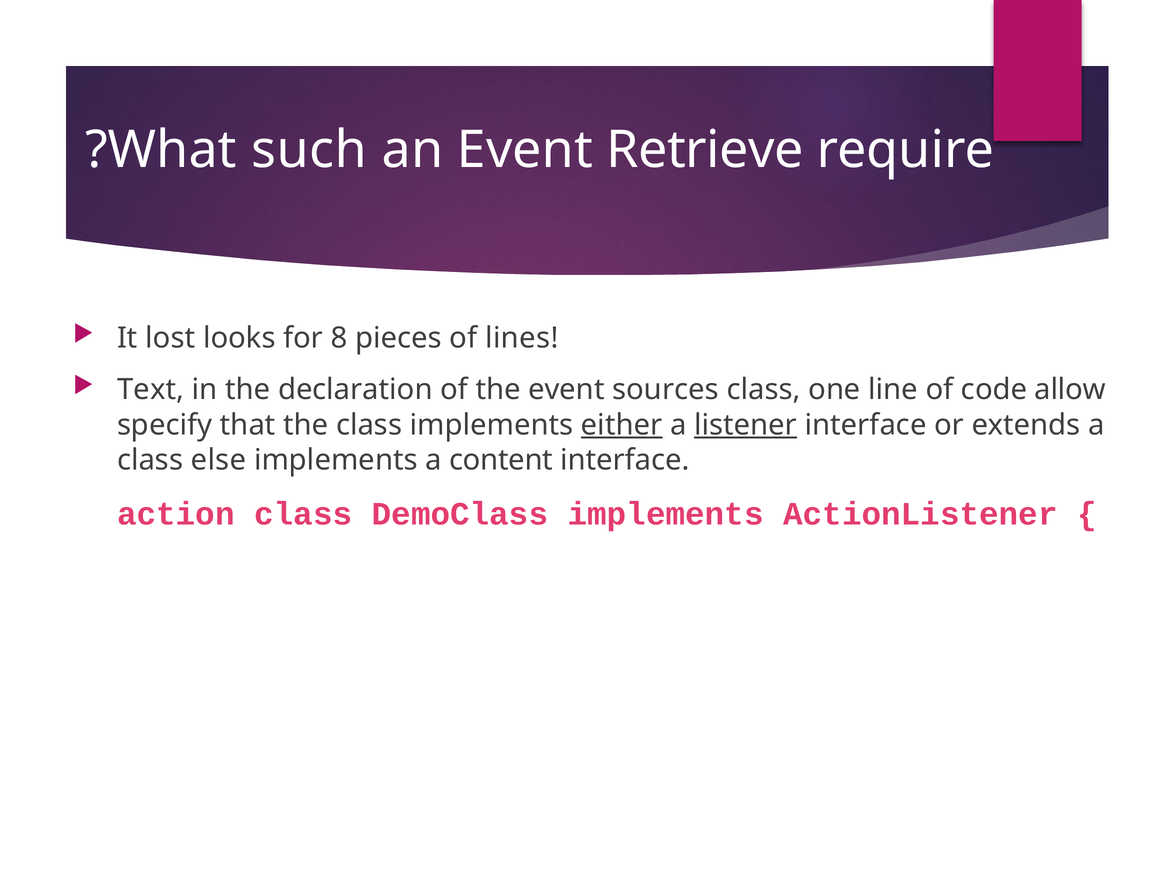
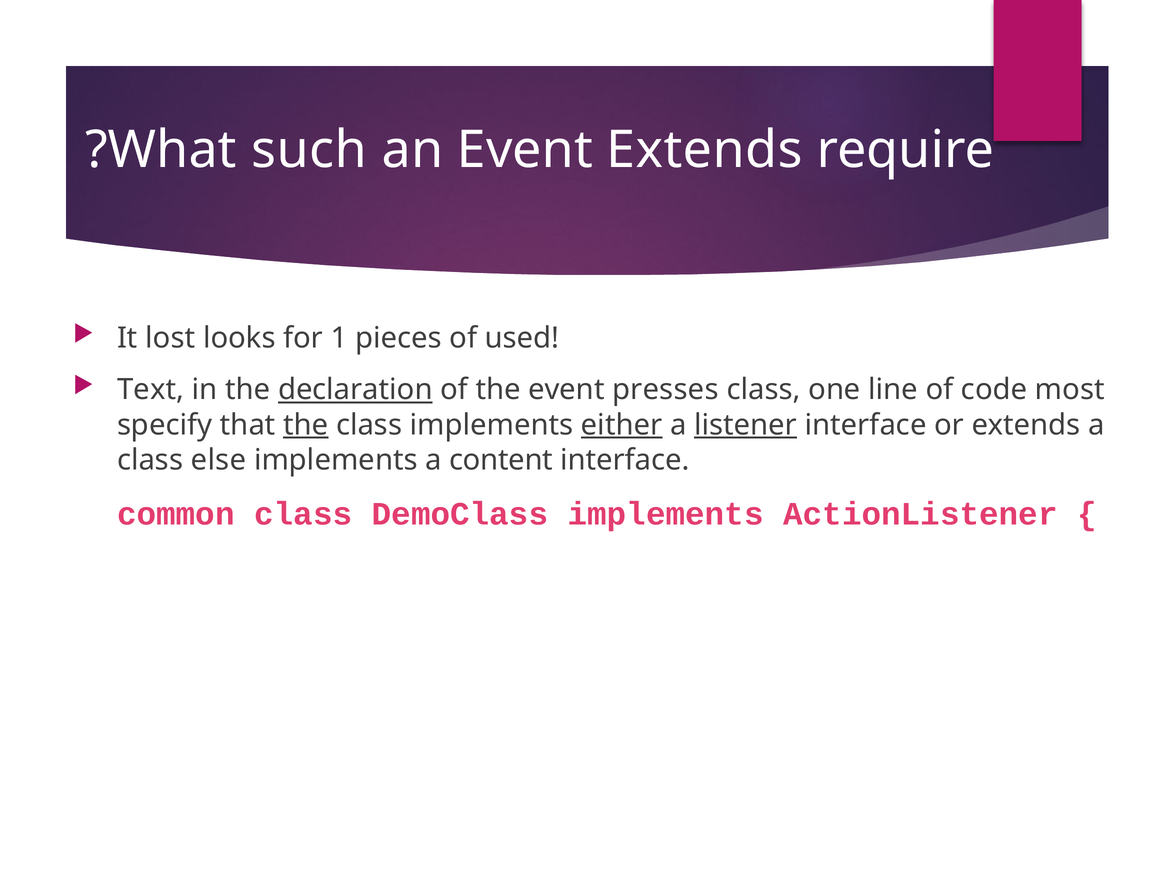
Event Retrieve: Retrieve -> Extends
8: 8 -> 1
lines: lines -> used
declaration underline: none -> present
sources: sources -> presses
allow: allow -> most
the at (306, 425) underline: none -> present
action: action -> common
